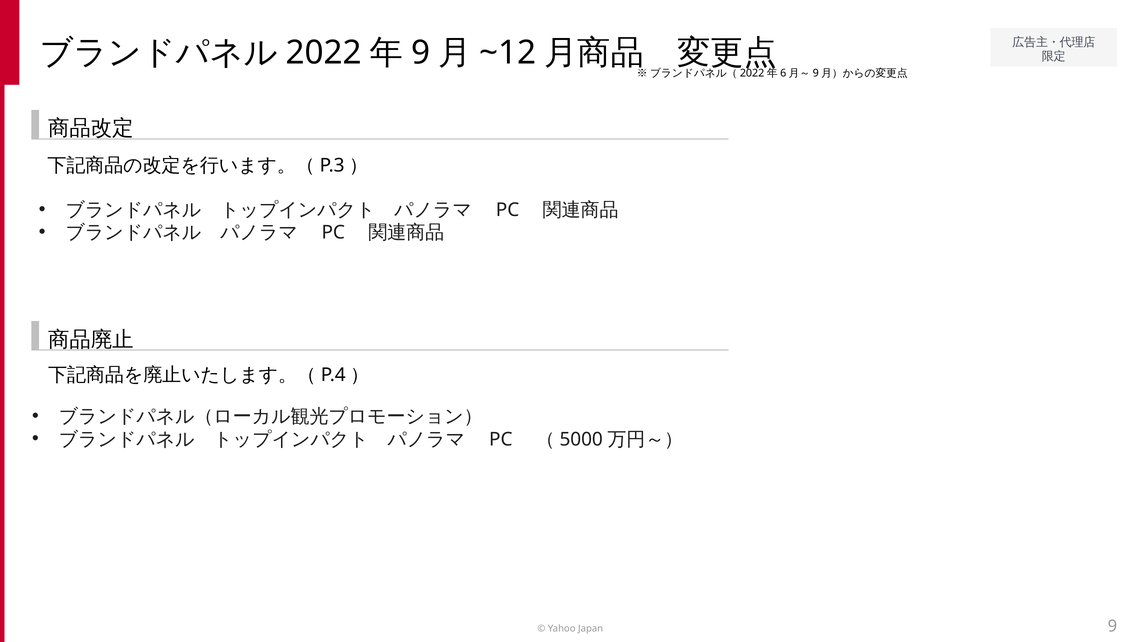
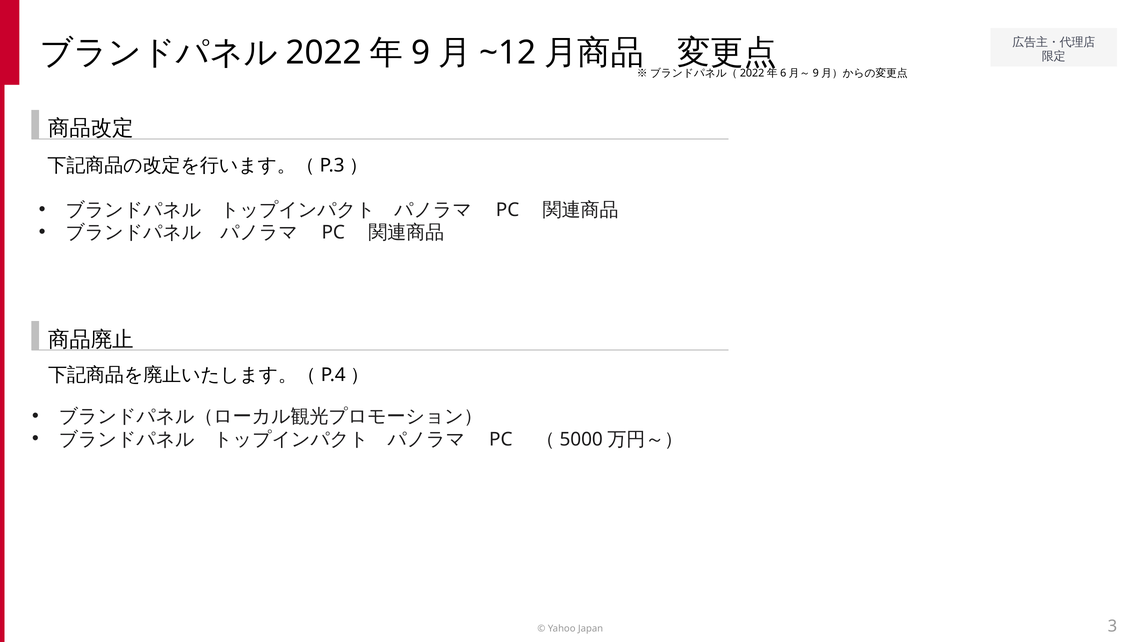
9 at (1112, 626): 9 -> 3
